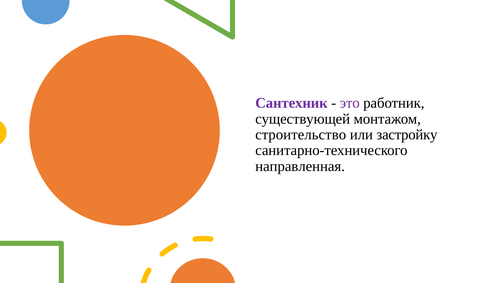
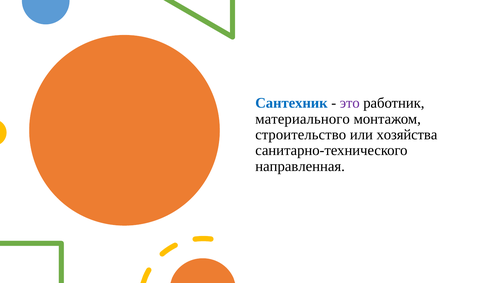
Сантехник colour: purple -> blue
существующей: существующей -> материального
застройку: застройку -> хозяйства
